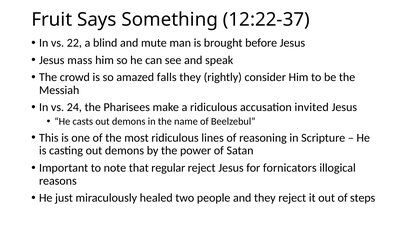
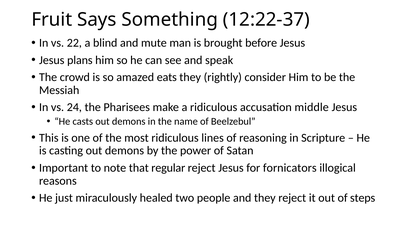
mass: mass -> plans
falls: falls -> eats
invited: invited -> middle
